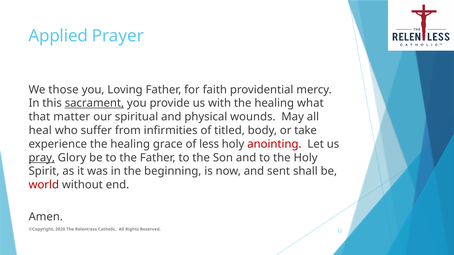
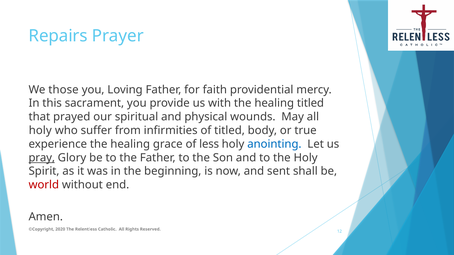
Applied: Applied -> Repairs
sacrament underline: present -> none
healing what: what -> titled
matter: matter -> prayed
heal at (40, 131): heal -> holy
take: take -> true
anointing colour: red -> blue
